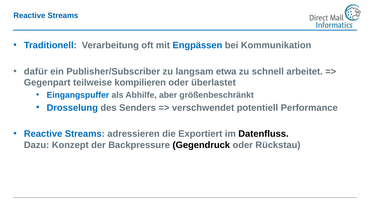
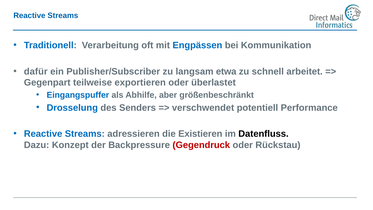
kompilieren: kompilieren -> exportieren
Exportiert: Exportiert -> Existieren
Gegendruck colour: black -> red
